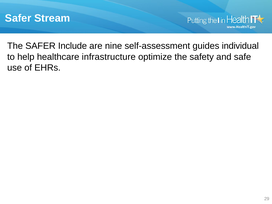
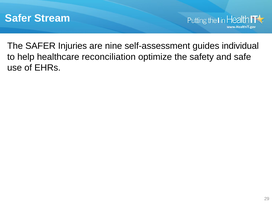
Include: Include -> Injuries
infrastructure: infrastructure -> reconciliation
